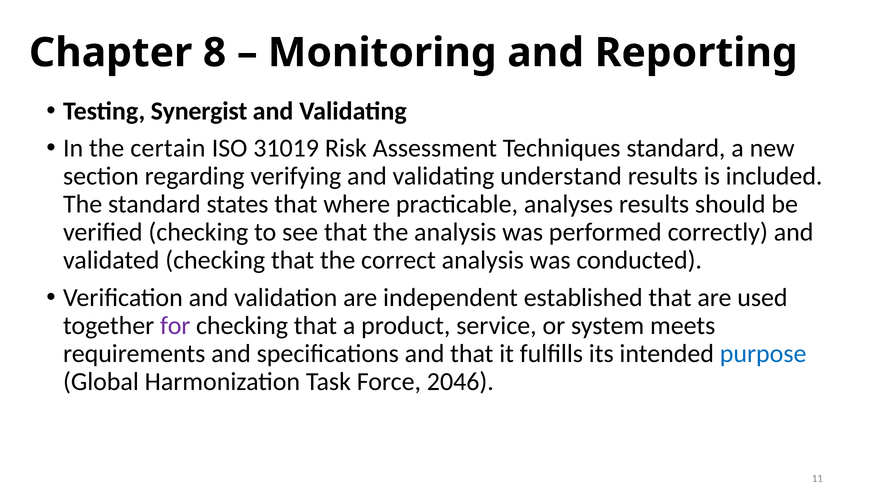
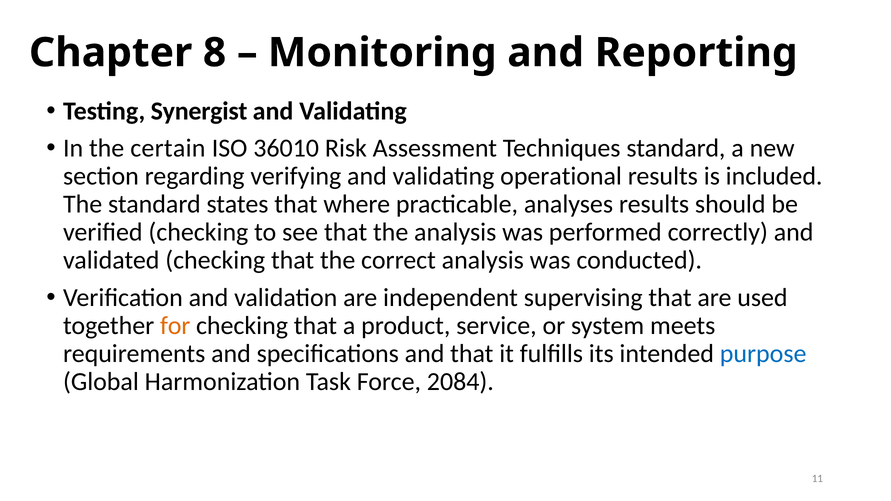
31019: 31019 -> 36010
understand: understand -> operational
established: established -> supervising
for colour: purple -> orange
2046: 2046 -> 2084
